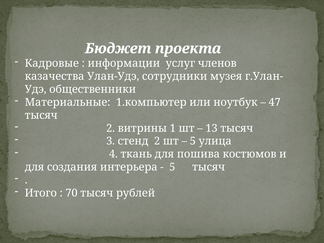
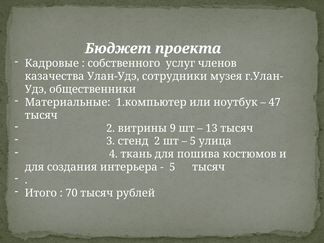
информации: информации -> собственного
1: 1 -> 9
